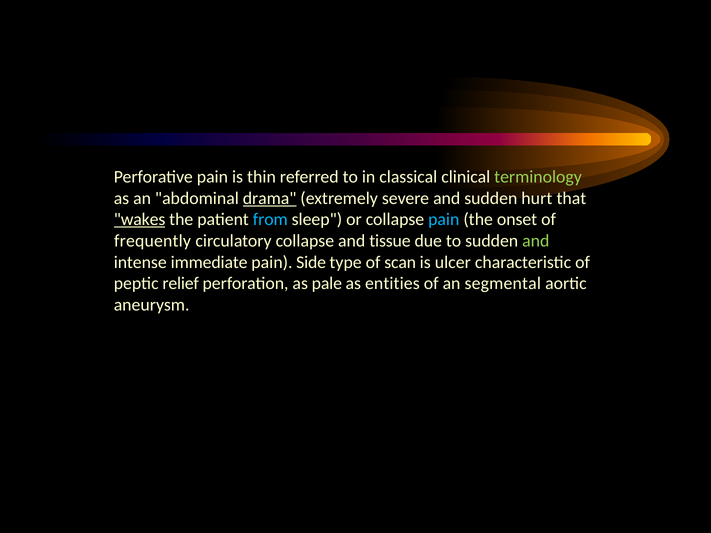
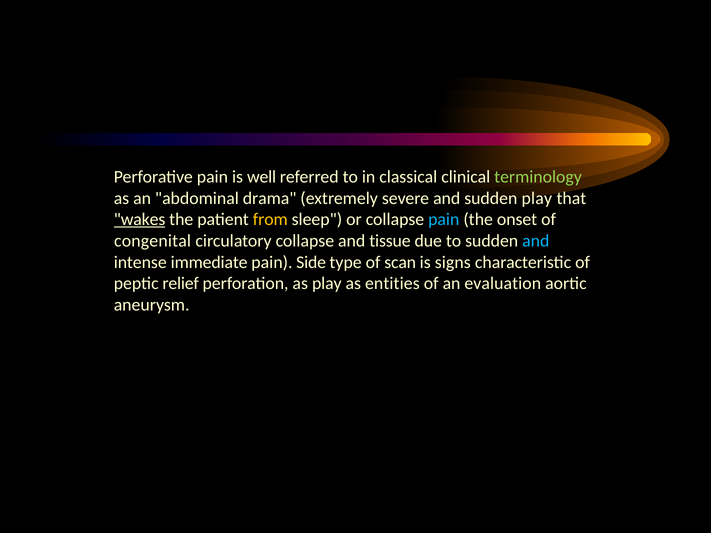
thin: thin -> well
drama underline: present -> none
sudden hurt: hurt -> play
from colour: light blue -> yellow
frequently: frequently -> congenital
and at (536, 241) colour: light green -> light blue
ulcer: ulcer -> signs
as pale: pale -> play
segmental: segmental -> evaluation
